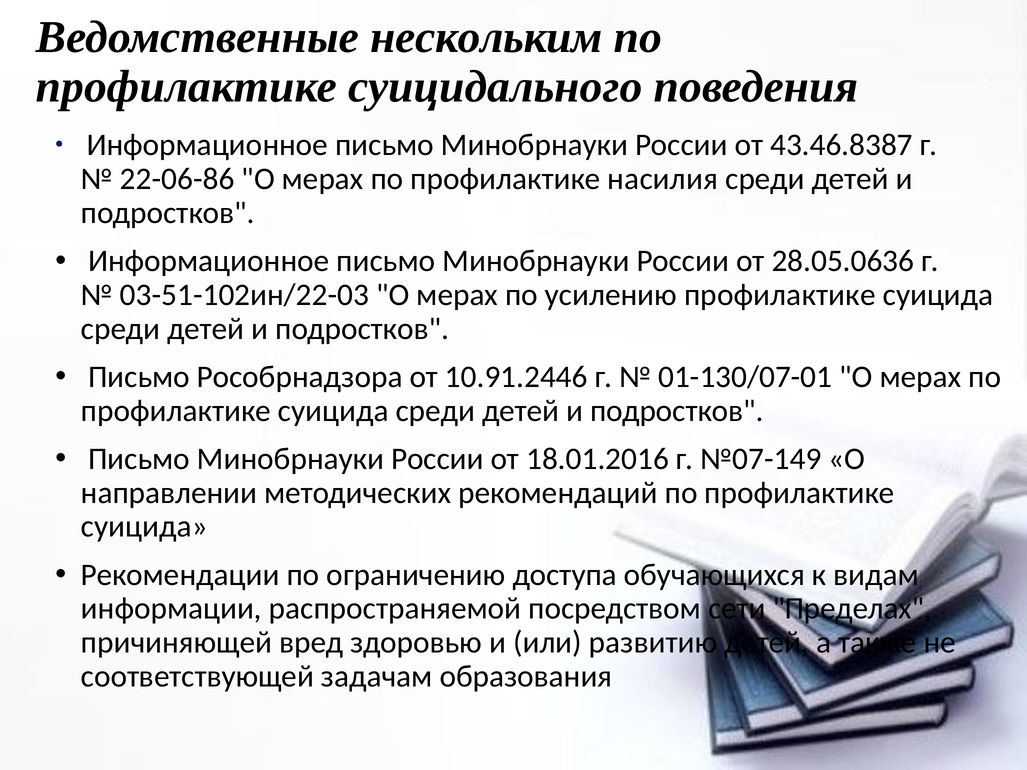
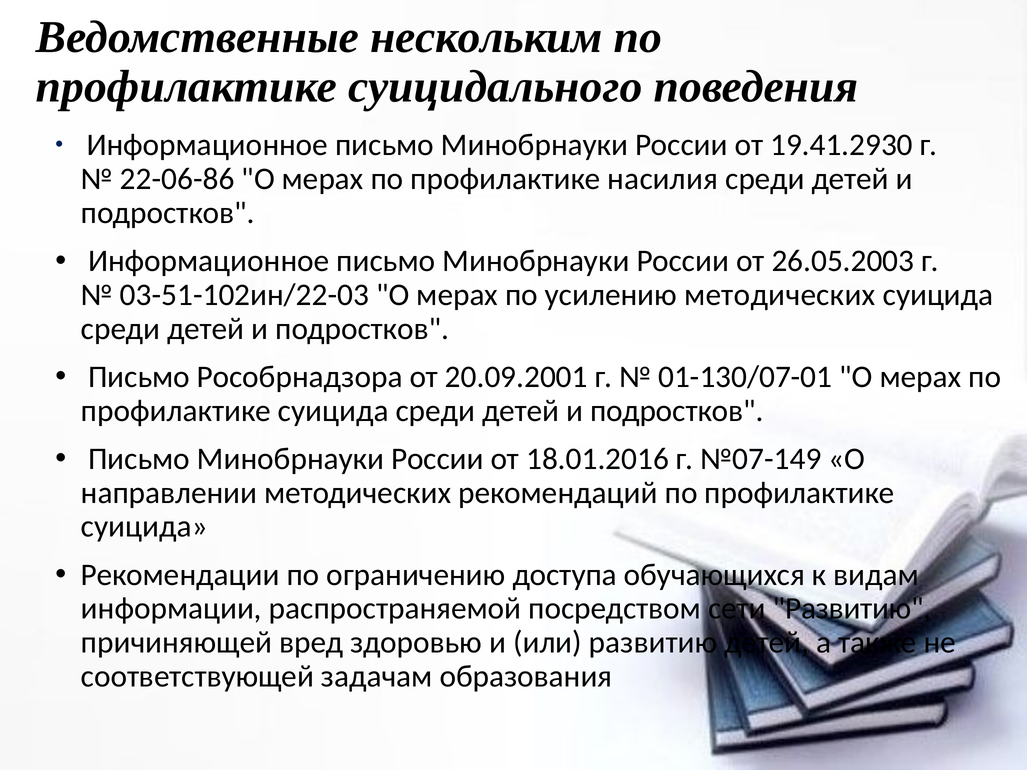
43.46.8387: 43.46.8387 -> 19.41.2930
28.05.0636: 28.05.0636 -> 26.05.2003
усилению профилактике: профилактике -> методических
10.91.2446: 10.91.2446 -> 20.09.2001
сети Пределах: Пределах -> Развитию
